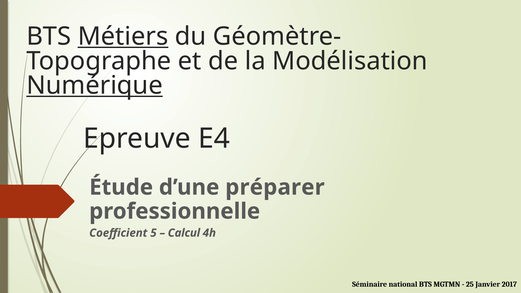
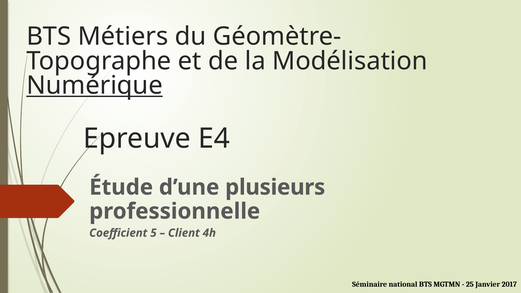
Métiers underline: present -> none
préparer: préparer -> plusieurs
Calcul: Calcul -> Client
